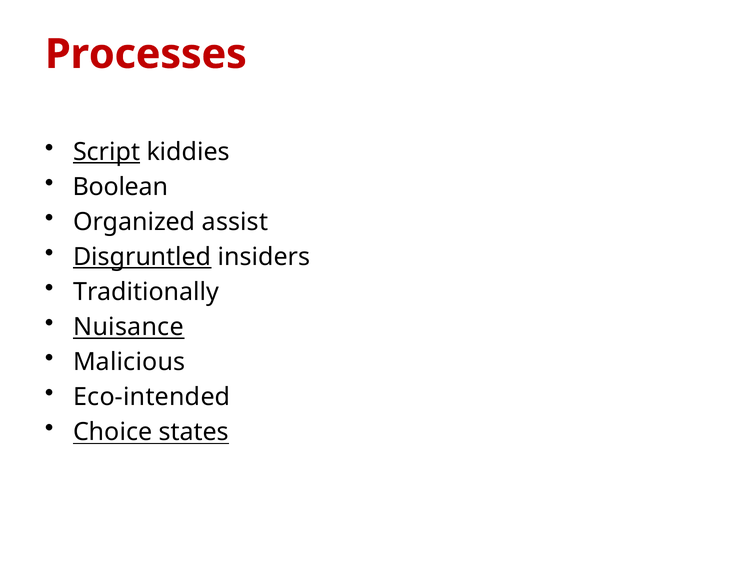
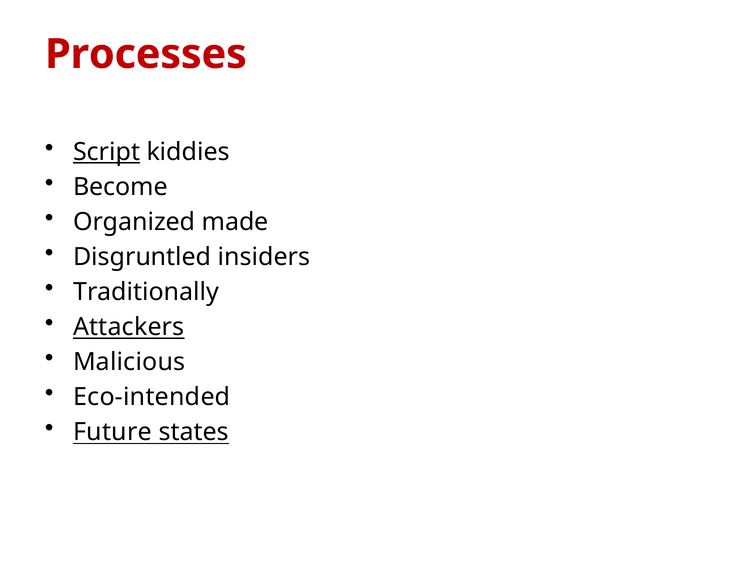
Boolean: Boolean -> Become
assist: assist -> made
Disgruntled underline: present -> none
Nuisance: Nuisance -> Attackers
Choice: Choice -> Future
